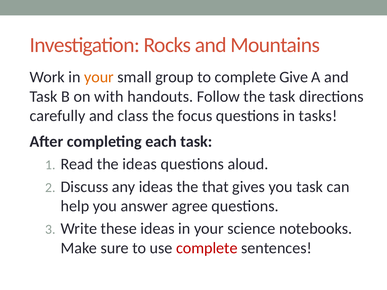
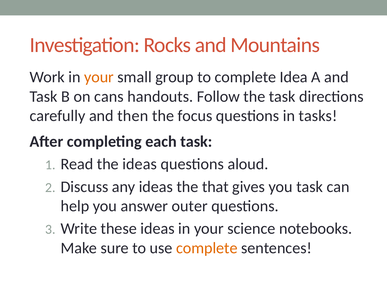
Give: Give -> Idea
with: with -> cans
class: class -> then
agree: agree -> outer
complete at (207, 248) colour: red -> orange
